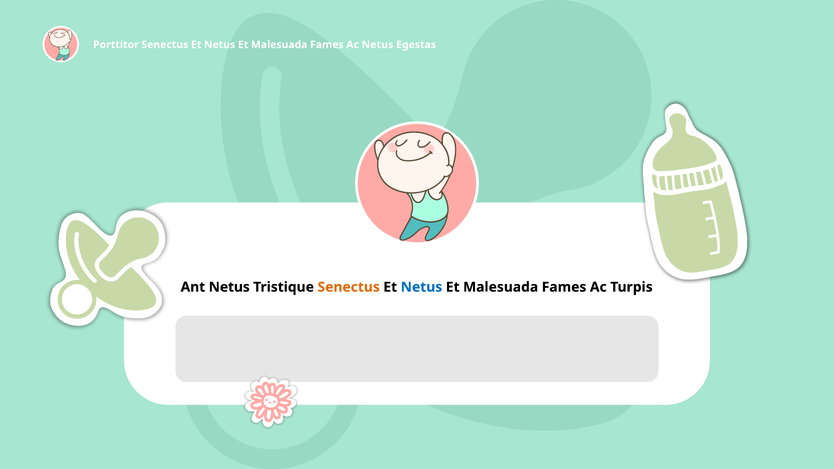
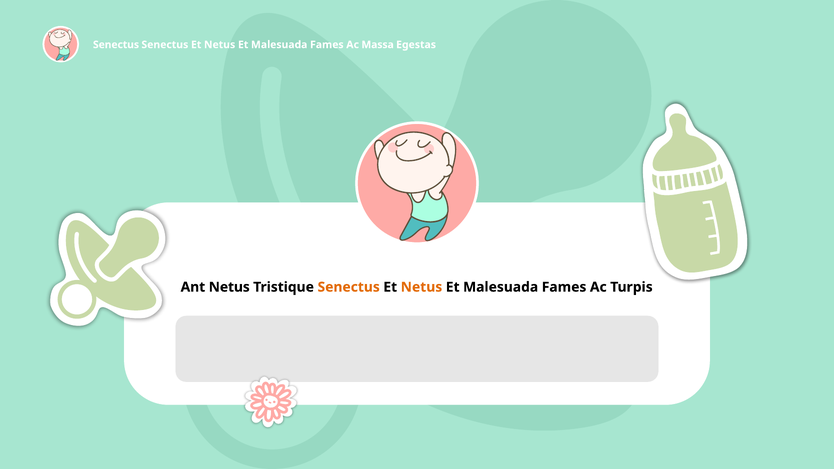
Porttitor at (116, 45): Porttitor -> Senectus
Ac Netus: Netus -> Massa
Netus at (421, 287) colour: blue -> orange
